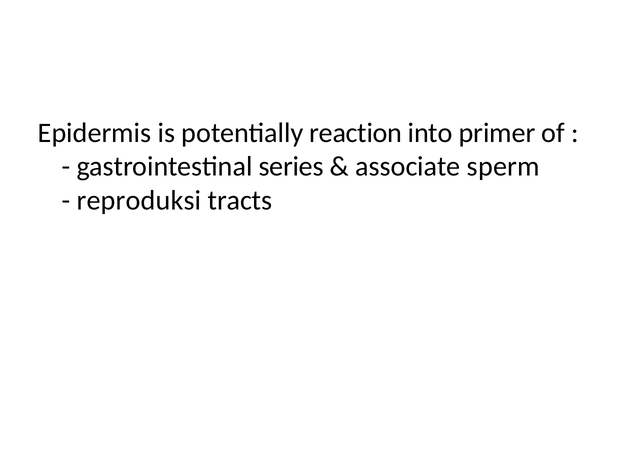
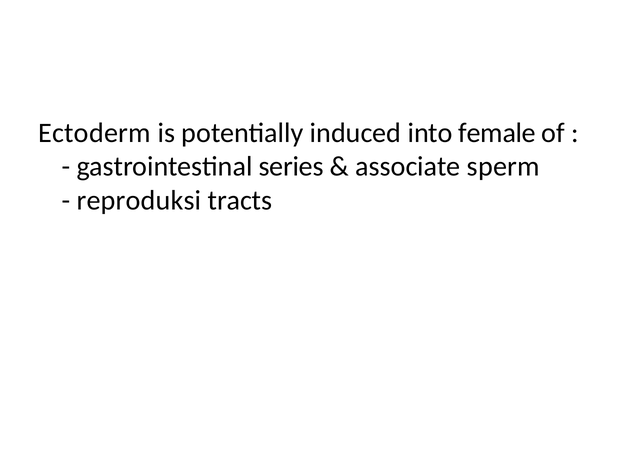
Epidermis: Epidermis -> Ectoderm
reaction: reaction -> induced
primer: primer -> female
